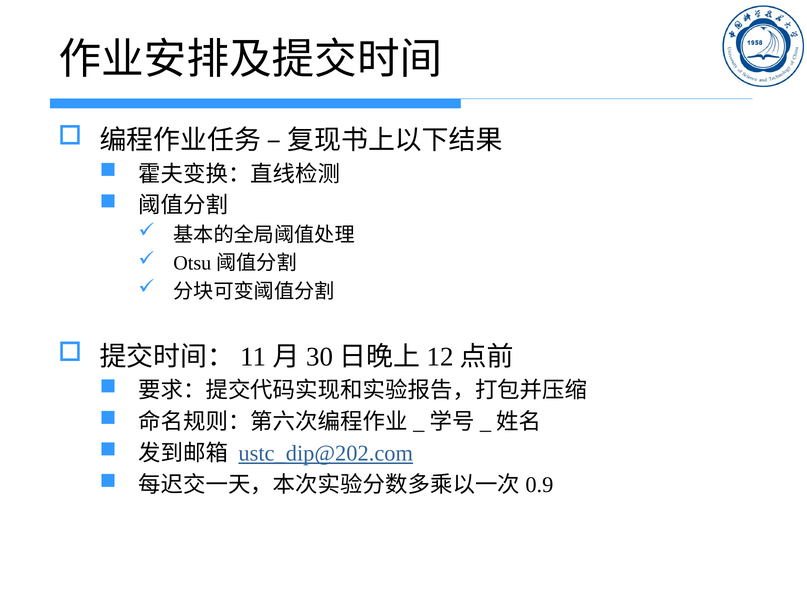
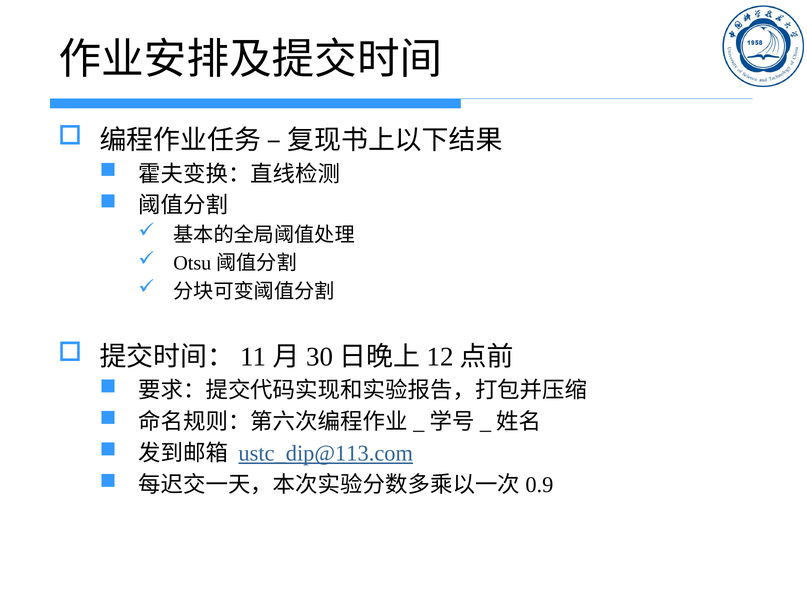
ustc_dip@202.com: ustc_dip@202.com -> ustc_dip@113.com
